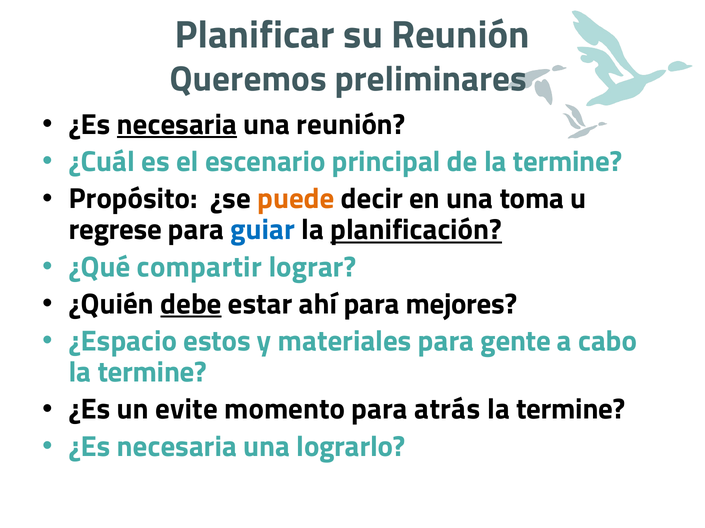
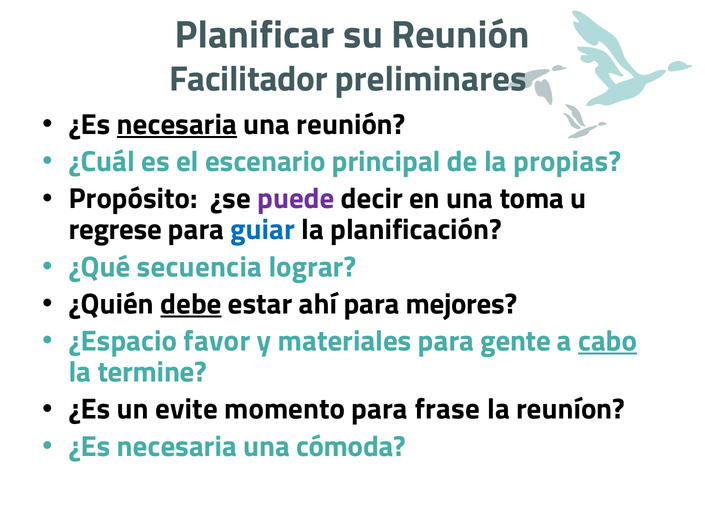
Queremos: Queremos -> Facilitador
de la termine: termine -> propias
puede colour: orange -> purple
planificación underline: present -> none
compartir: compartir -> secuencia
estos: estos -> favor
cabo underline: none -> present
atrás: atrás -> frase
termine at (571, 410): termine -> reuníon
lograrlo: lograrlo -> cómoda
